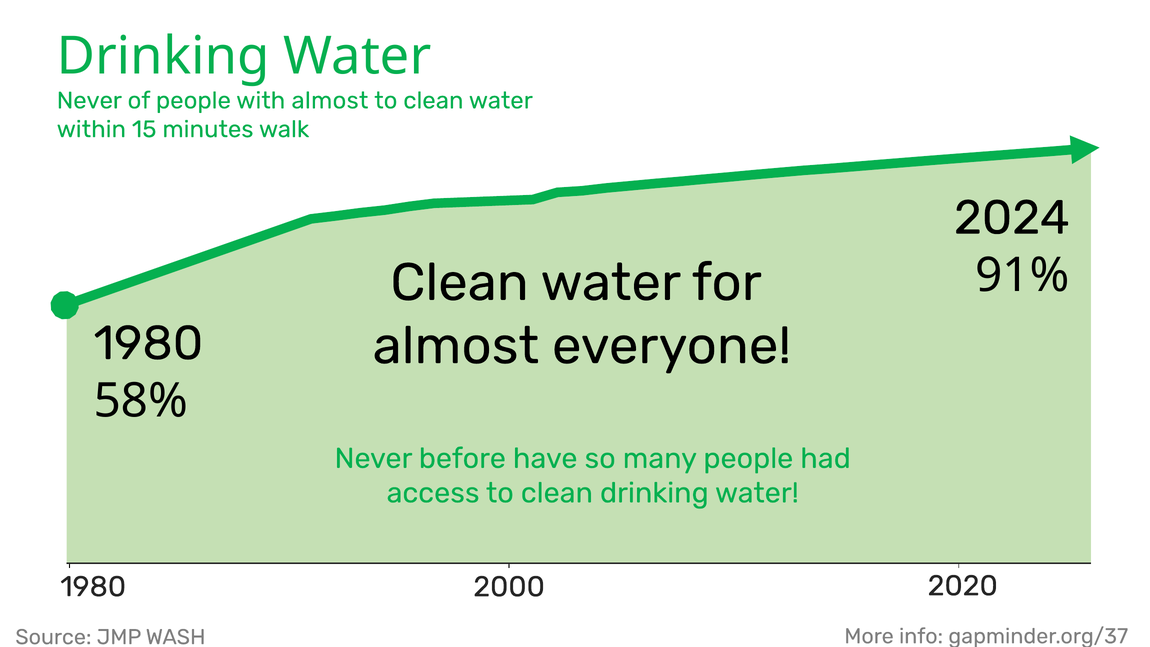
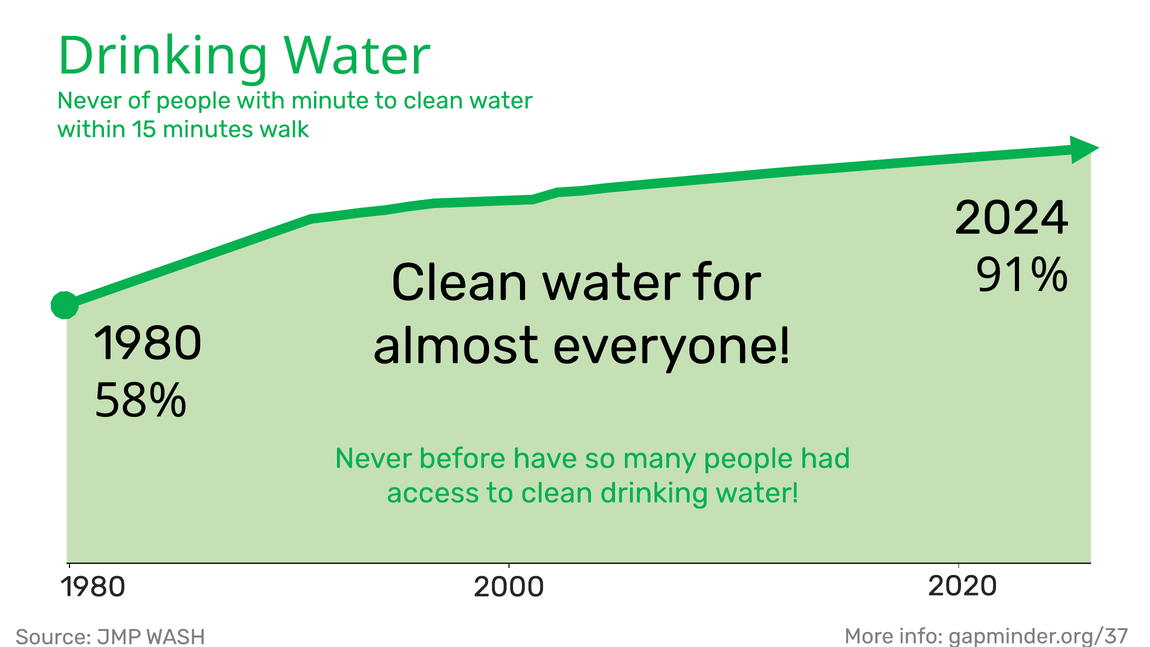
with almost: almost -> minute
